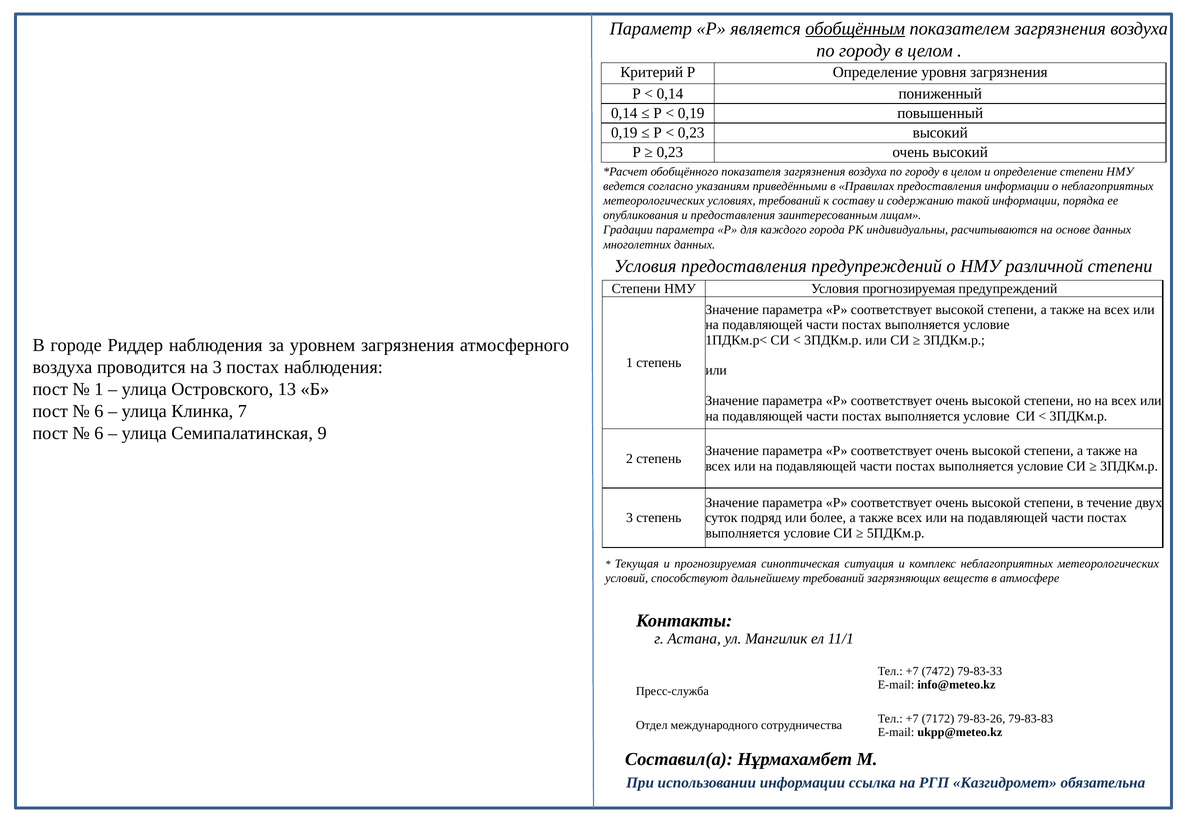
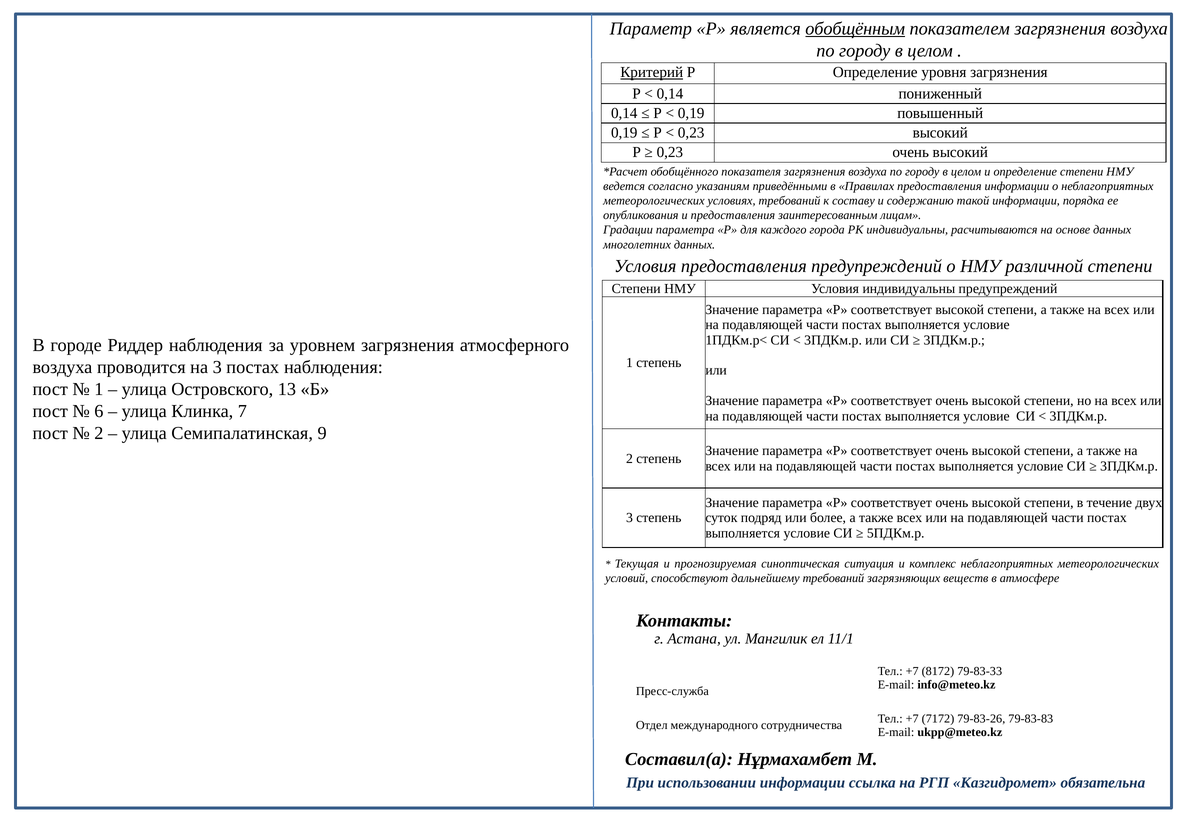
Критерий underline: none -> present
Условия прогнозируемая: прогнозируемая -> индивидуальны
6 at (99, 433): 6 -> 2
7472: 7472 -> 8172
